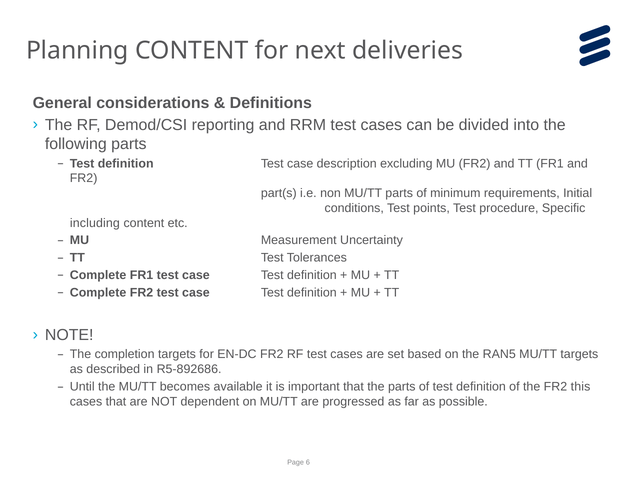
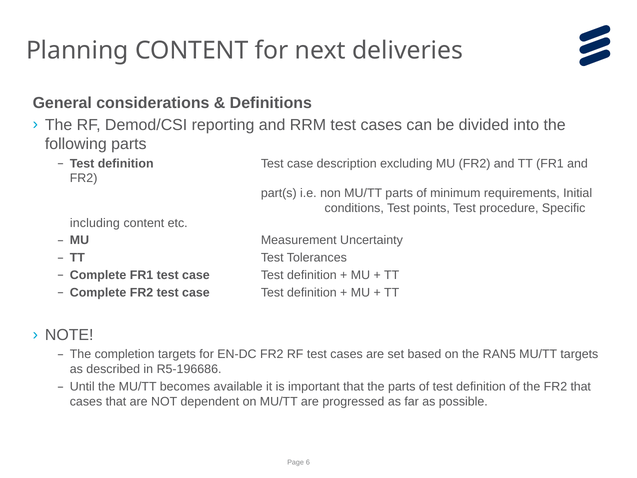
R5-892686: R5-892686 -> R5-196686
FR2 this: this -> that
